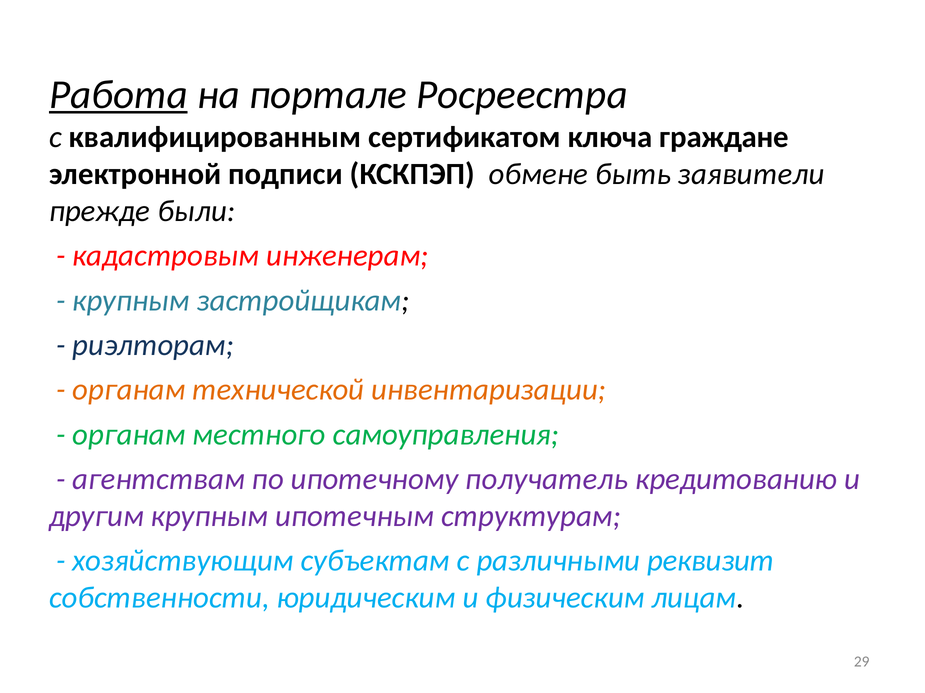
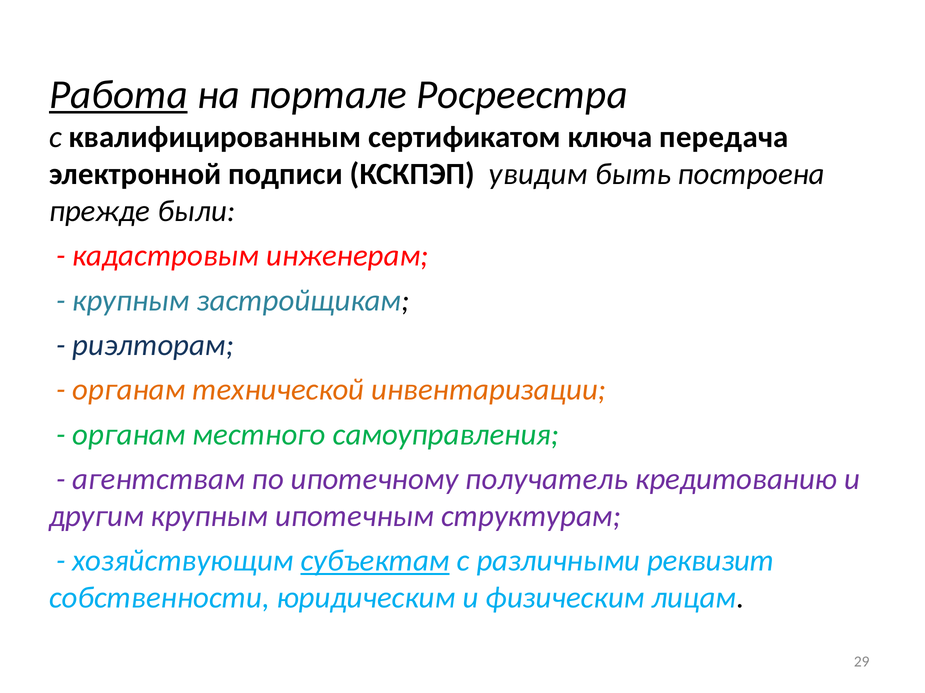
граждане: граждане -> передача
обмене: обмене -> увидим
заявители: заявители -> построена
субъектам underline: none -> present
